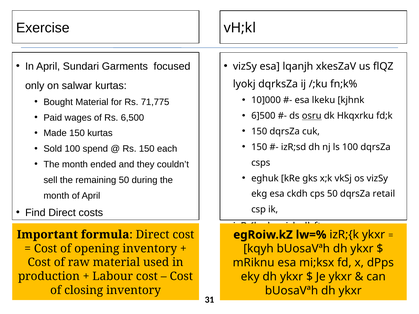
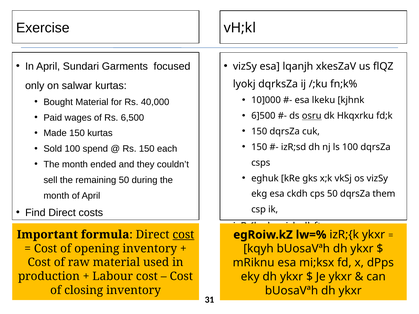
71,775: 71,775 -> 40,000
retail: retail -> them
cost at (183, 235) underline: none -> present
